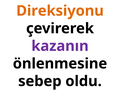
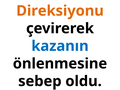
kazanın colour: purple -> blue
